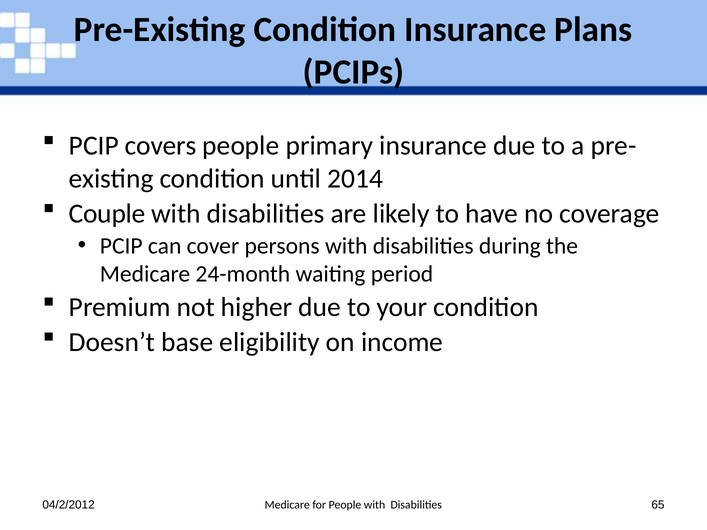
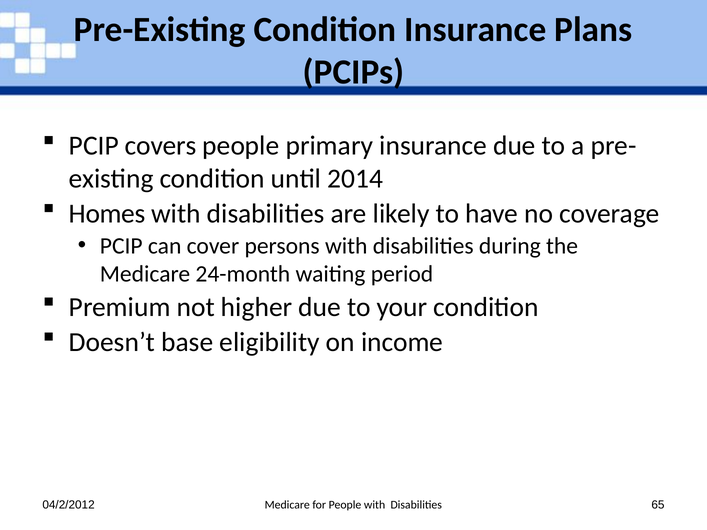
Couple: Couple -> Homes
